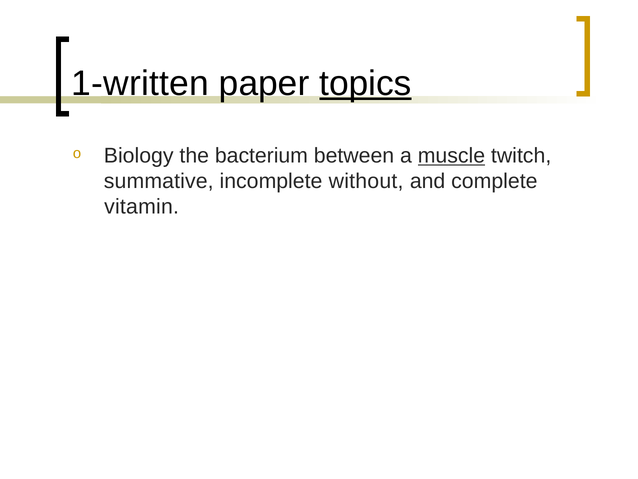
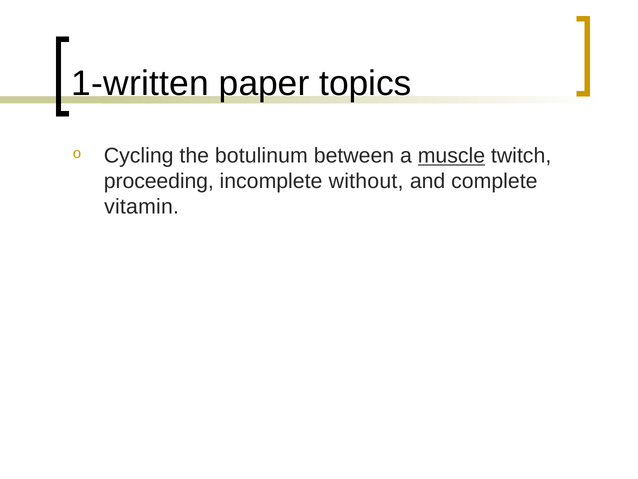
topics underline: present -> none
Biology: Biology -> Cycling
bacterium: bacterium -> botulinum
summative: summative -> proceeding
